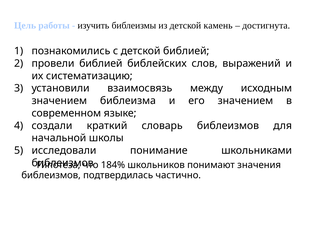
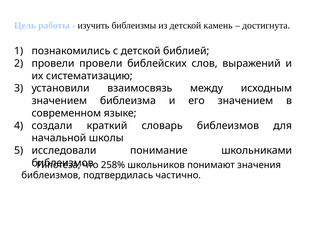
провели библией: библией -> провели
184%: 184% -> 258%
